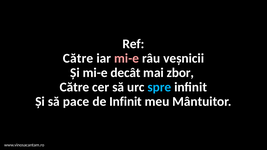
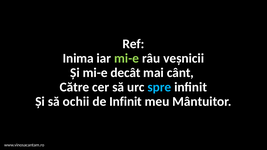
Către at (78, 58): Către -> Inima
mi-e at (127, 58) colour: pink -> light green
zbor: zbor -> cânt
pace: pace -> ochii
